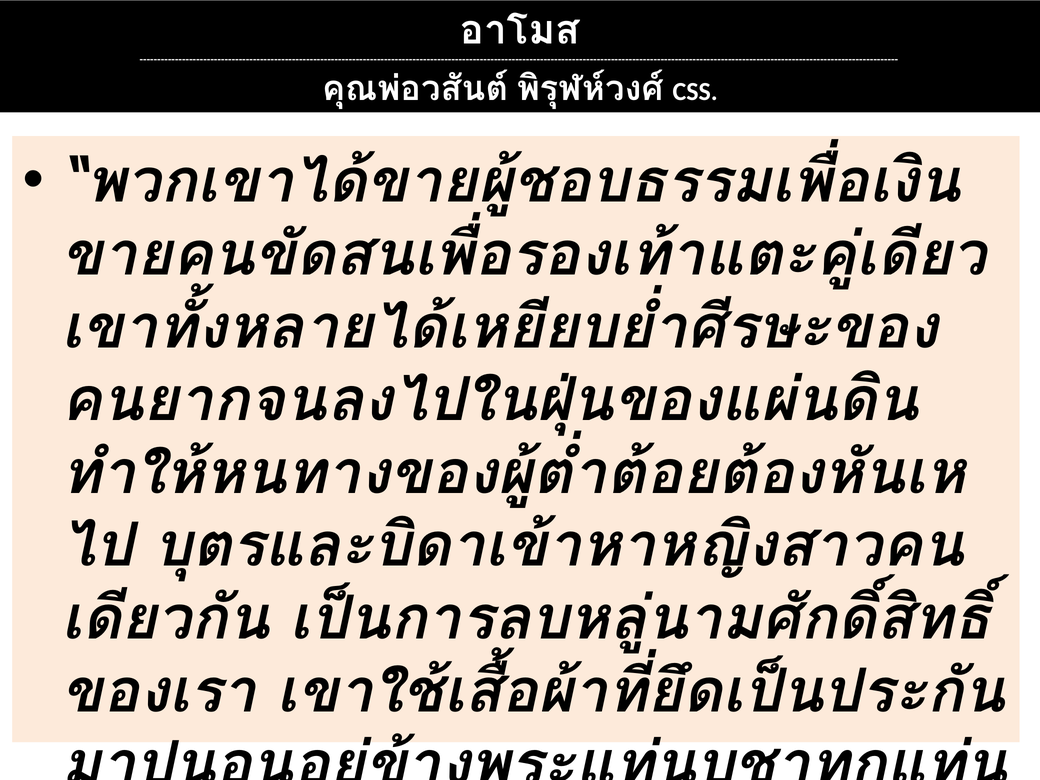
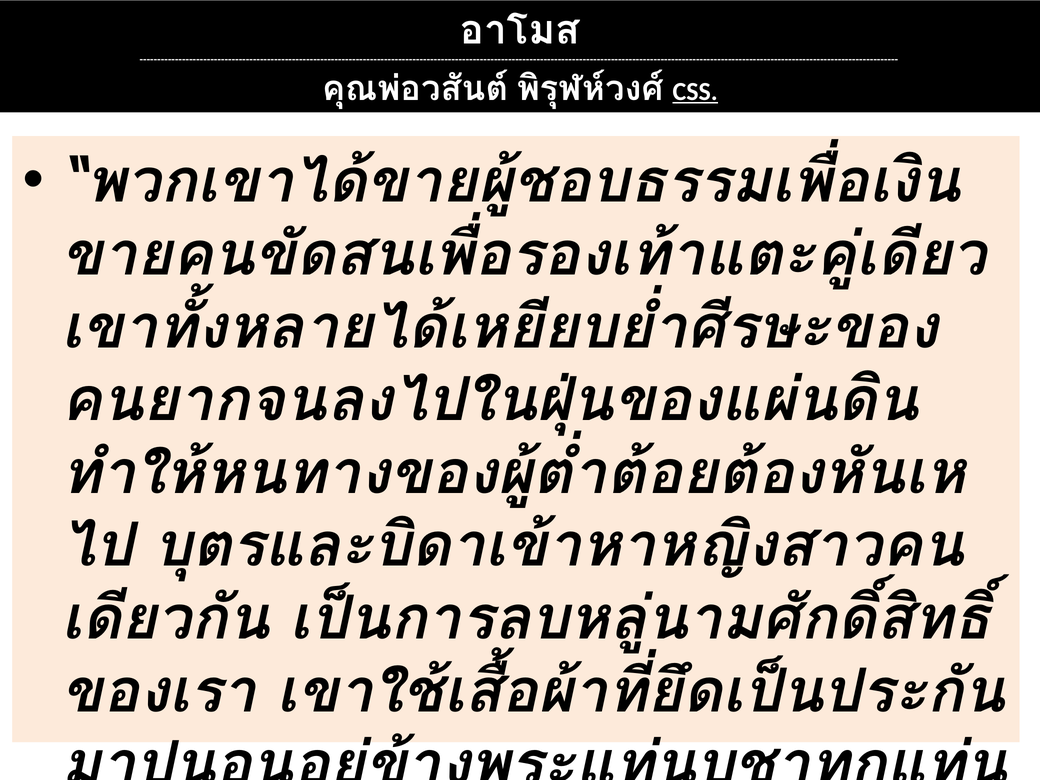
CSS underline: none -> present
